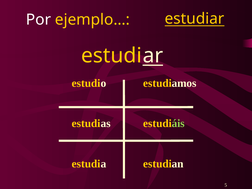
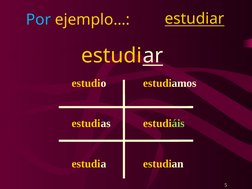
Por colour: white -> light blue
